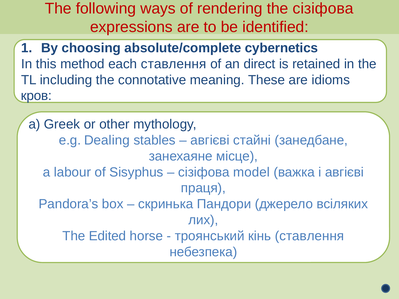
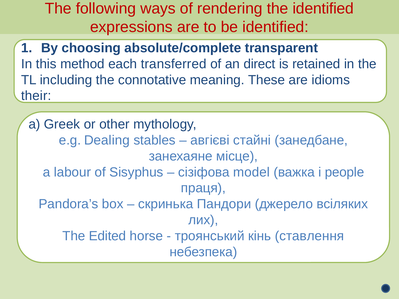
the сізіфова: сізіфова -> identified
cybernetics: cybernetics -> transparent
each ставлення: ставлення -> transferred
кров: кров -> their
і авгієві: авгієві -> people
